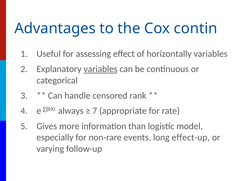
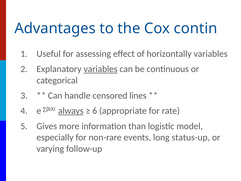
rank: rank -> lines
always underline: none -> present
7: 7 -> 6
effect-up: effect-up -> status-up
